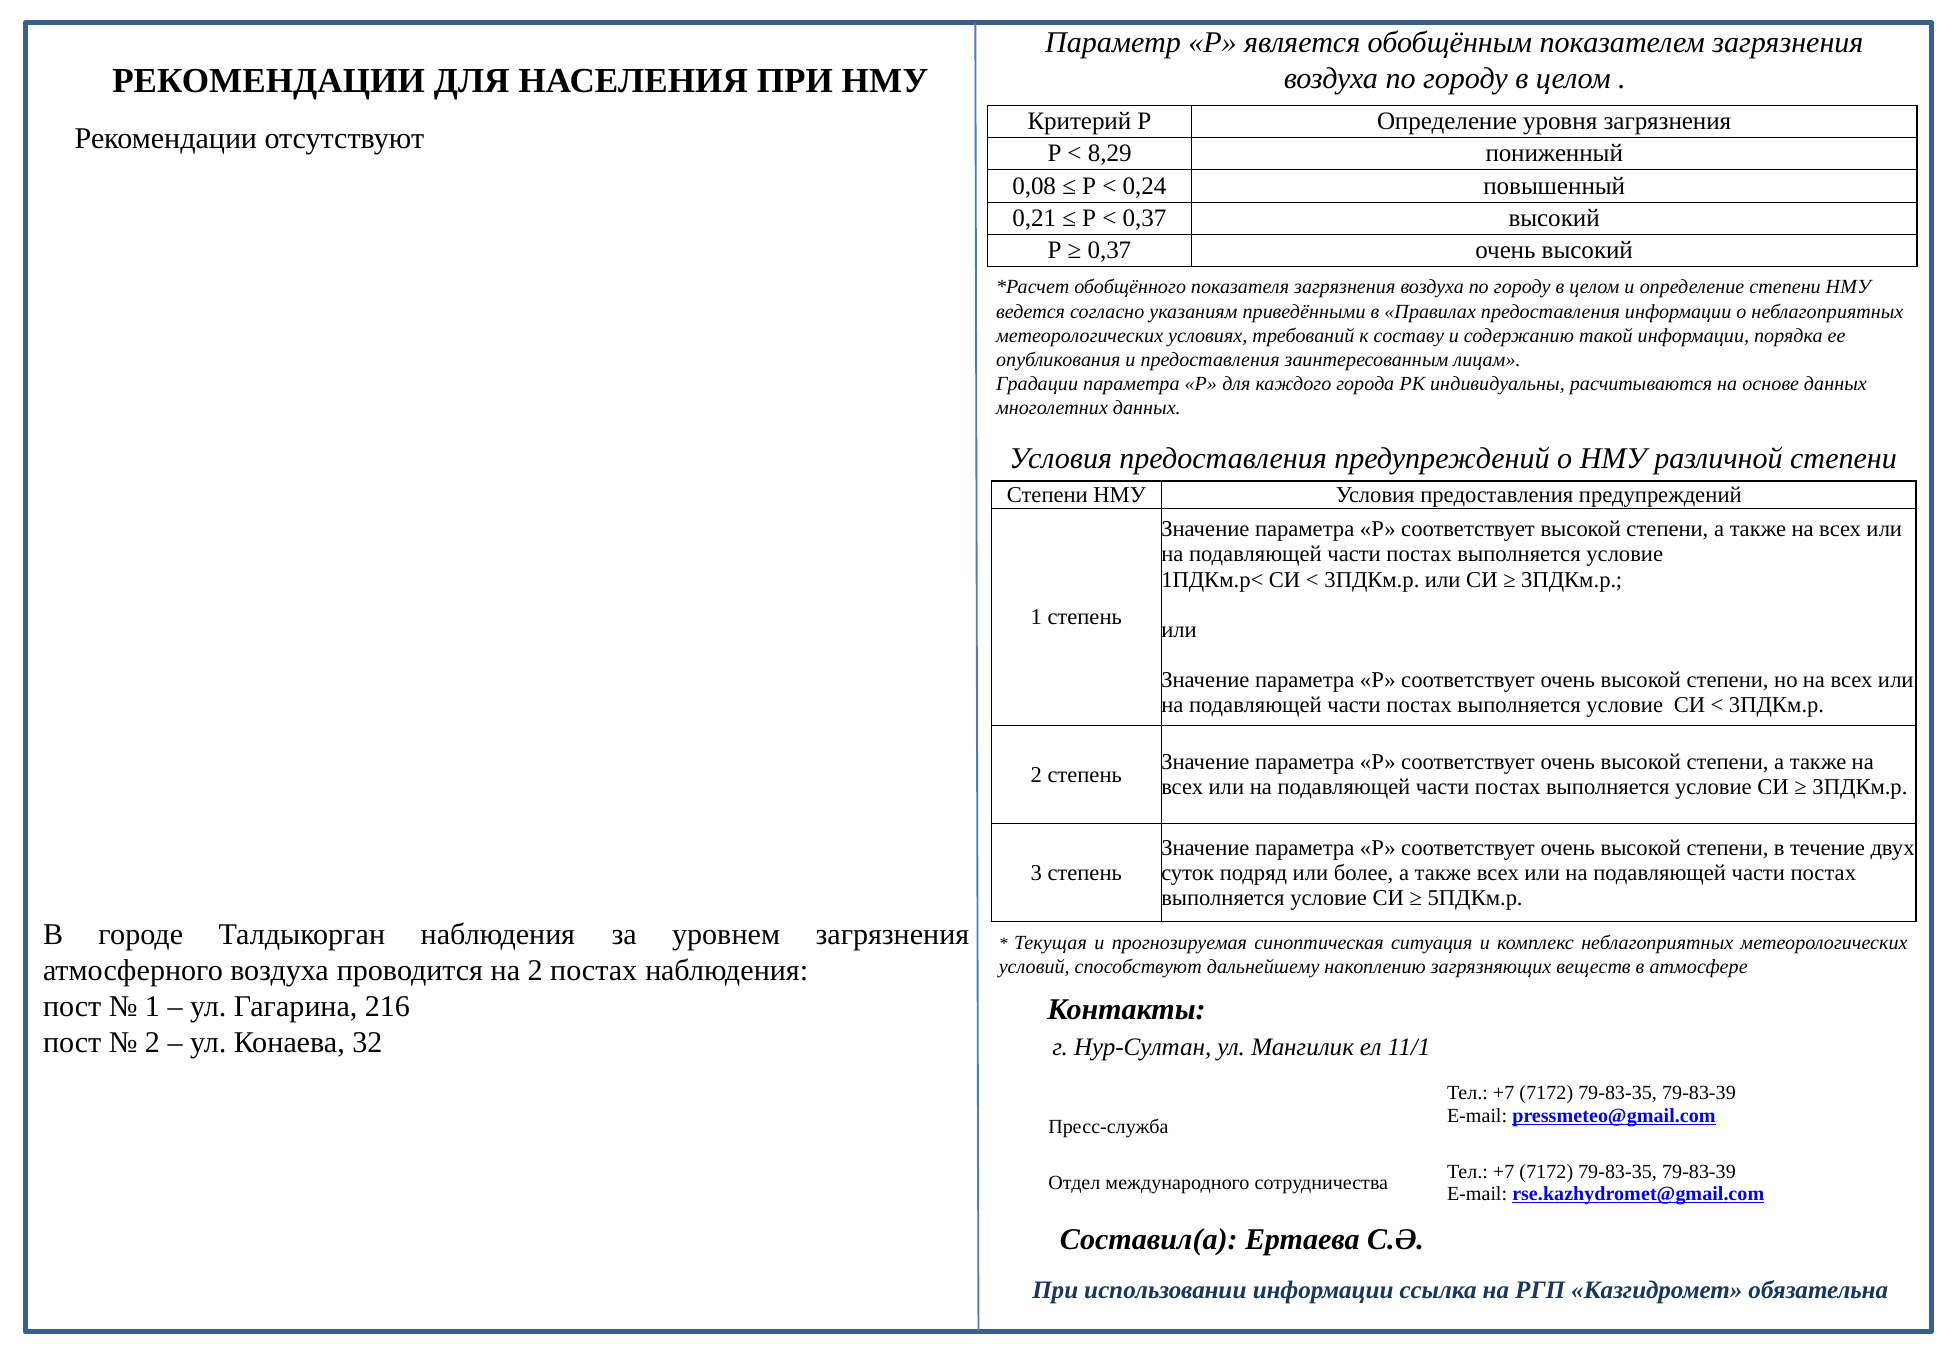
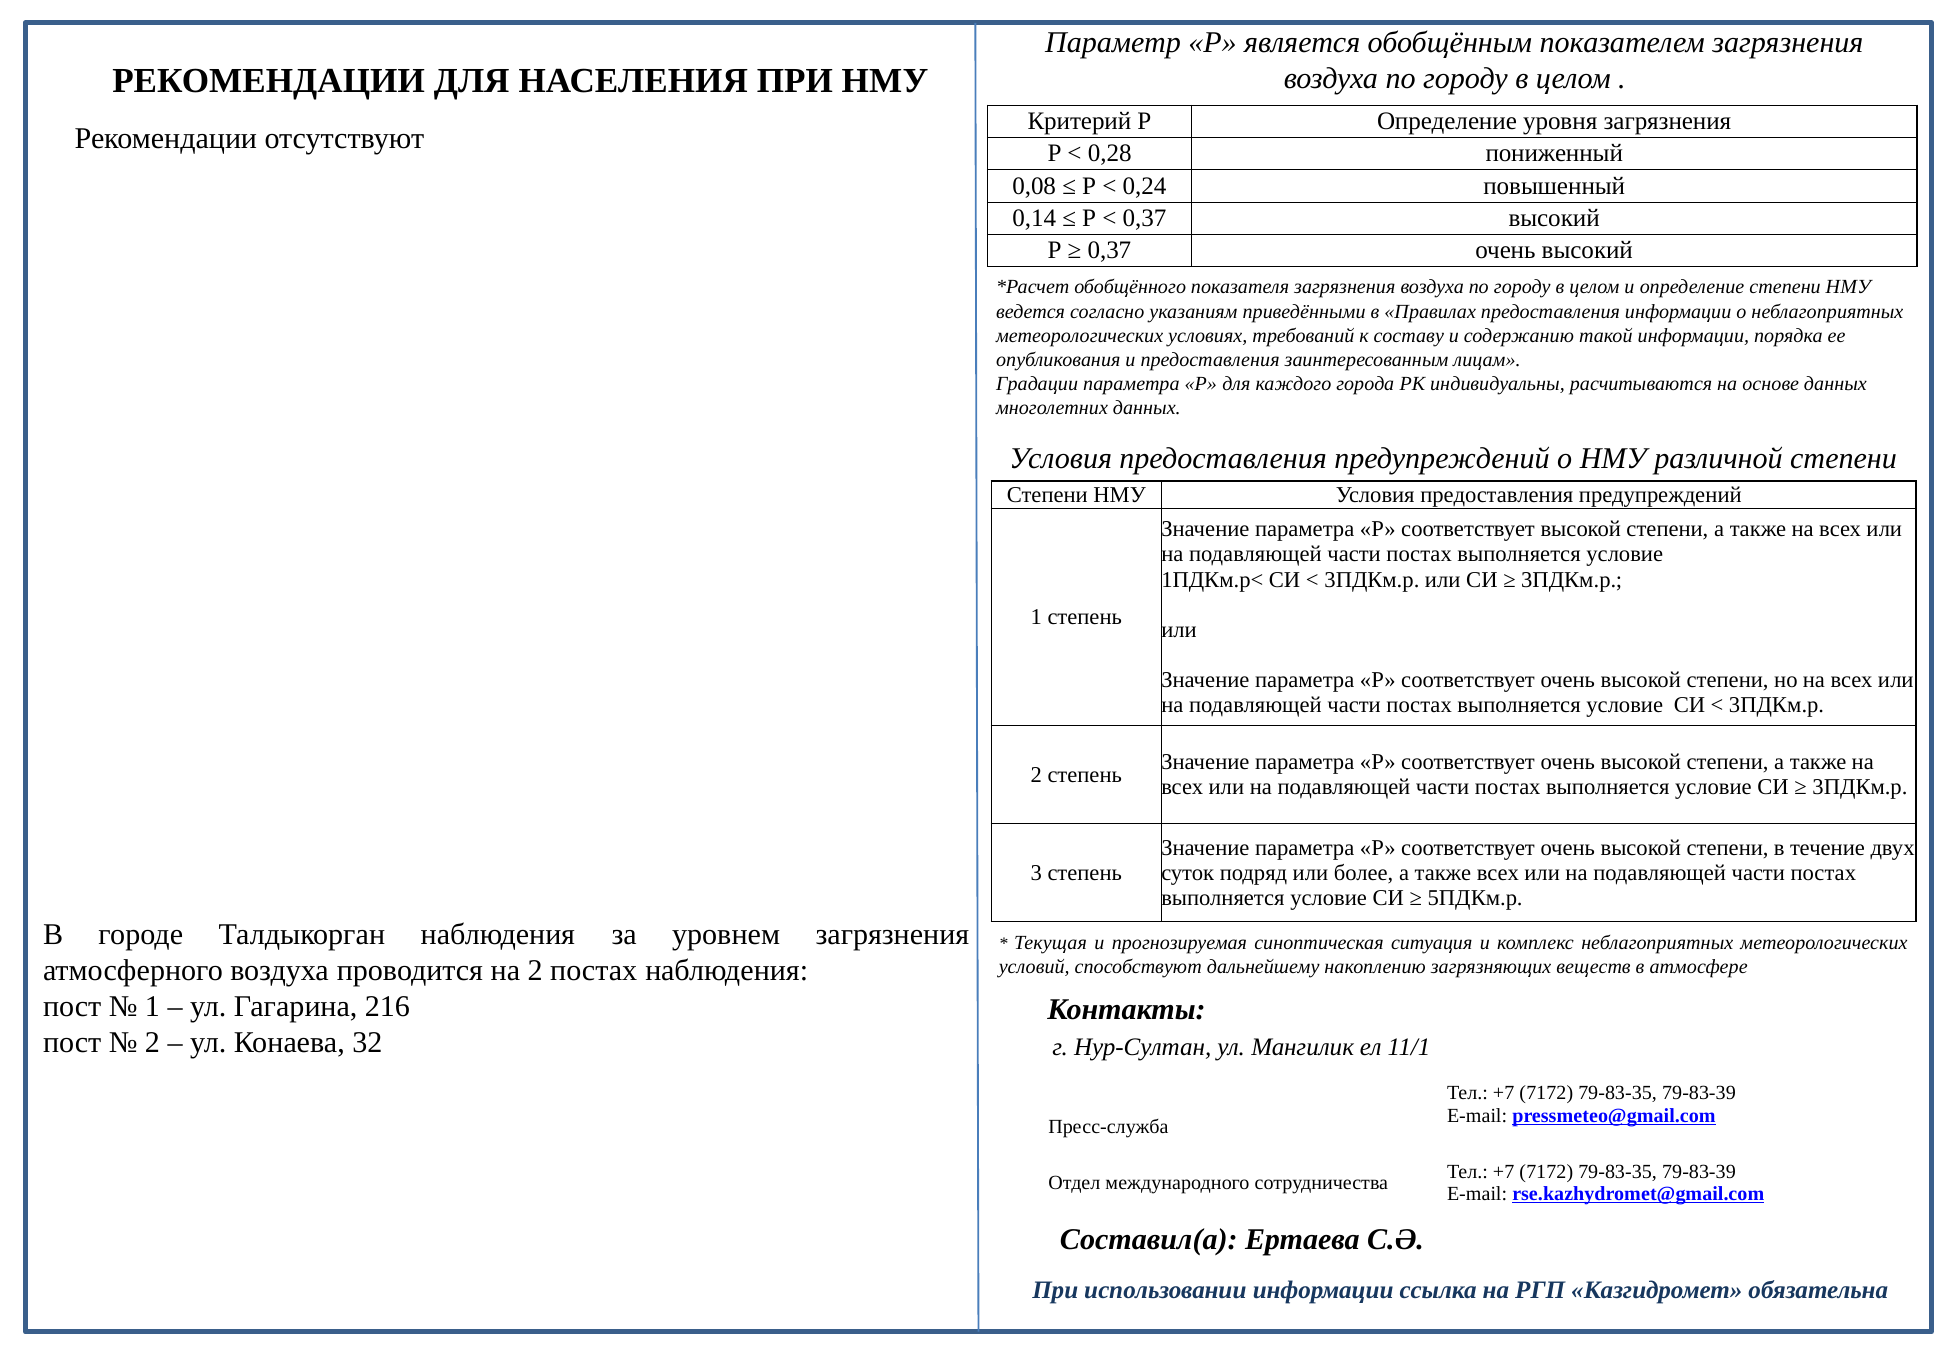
8,29: 8,29 -> 0,28
0,21: 0,21 -> 0,14
